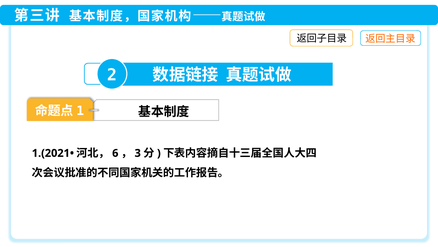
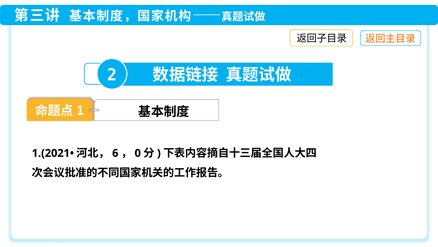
3: 3 -> 0
